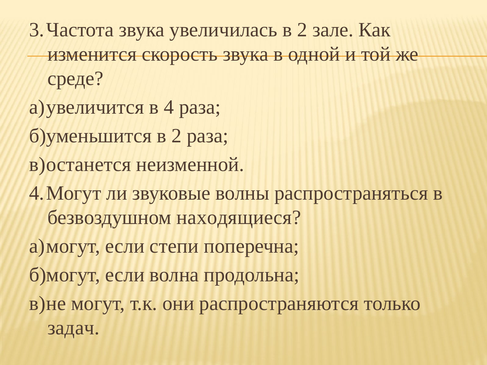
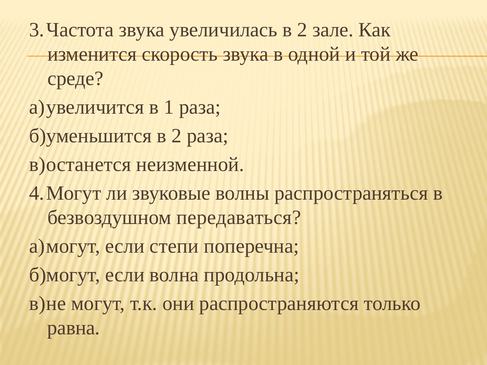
4: 4 -> 1
находящиеся: находящиеся -> передаваться
задач: задач -> равна
